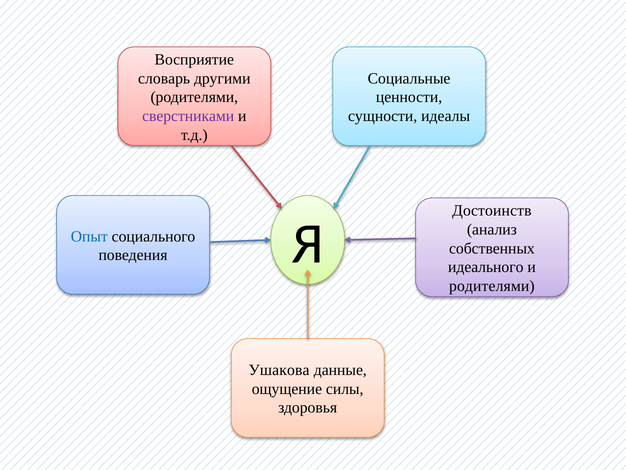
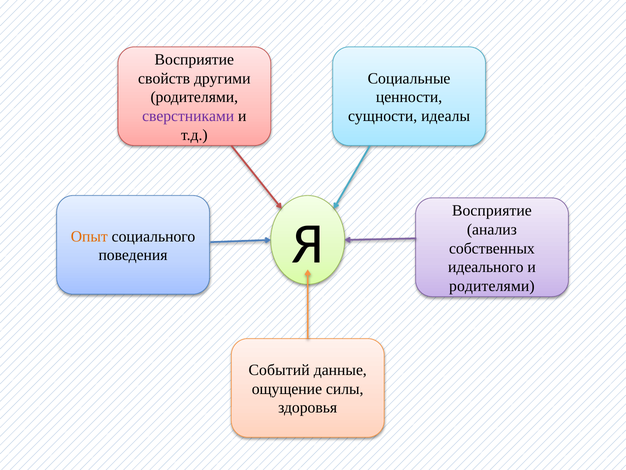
словарь: словарь -> свойств
Достоинств at (492, 211): Достоинств -> Восприятие
Опыт colour: blue -> orange
Ушакова: Ушакова -> Событий
